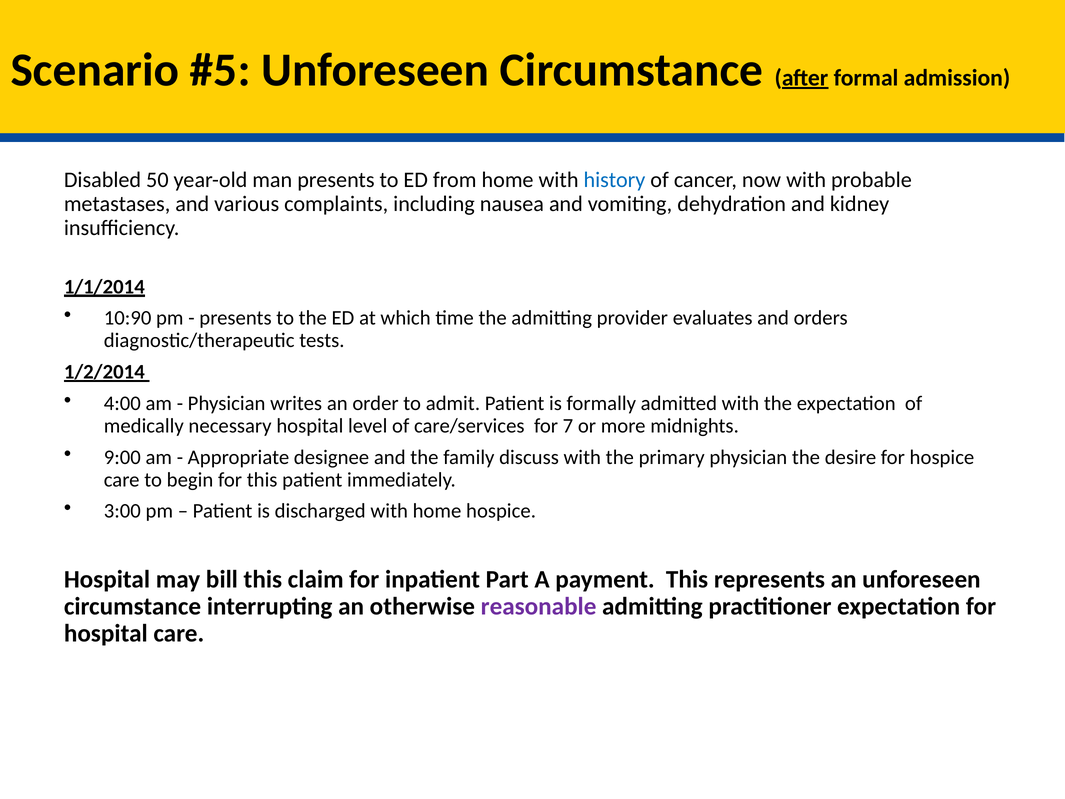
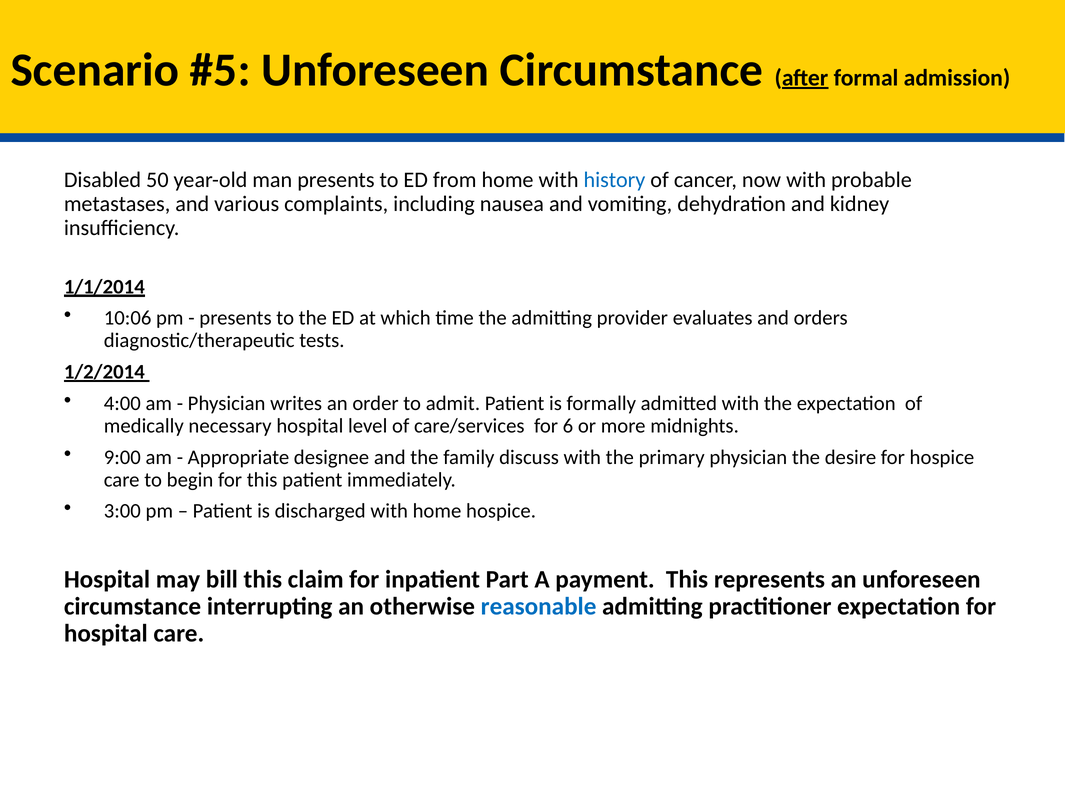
10:90: 10:90 -> 10:06
7: 7 -> 6
reasonable colour: purple -> blue
